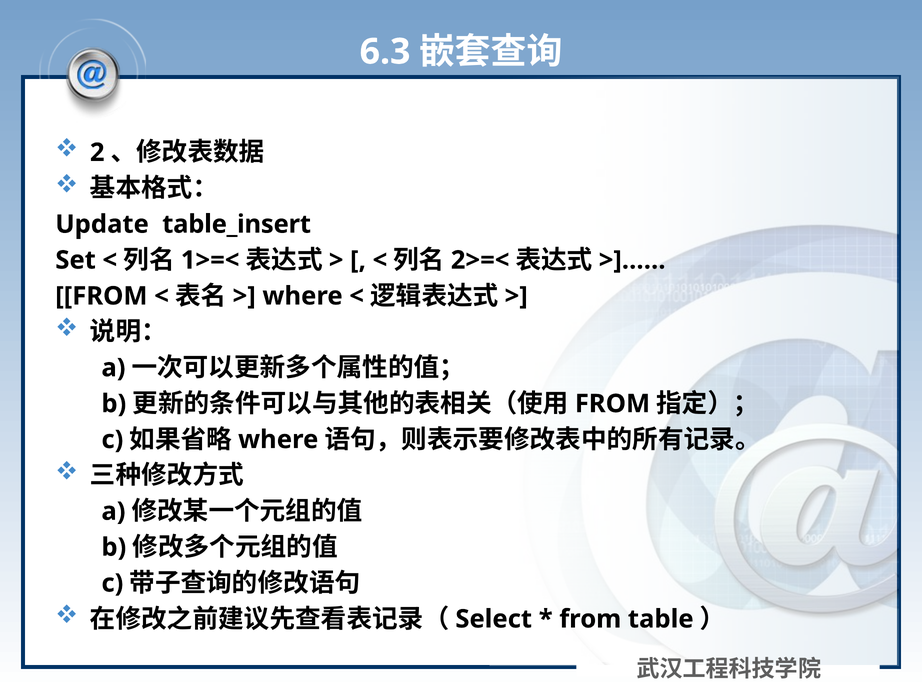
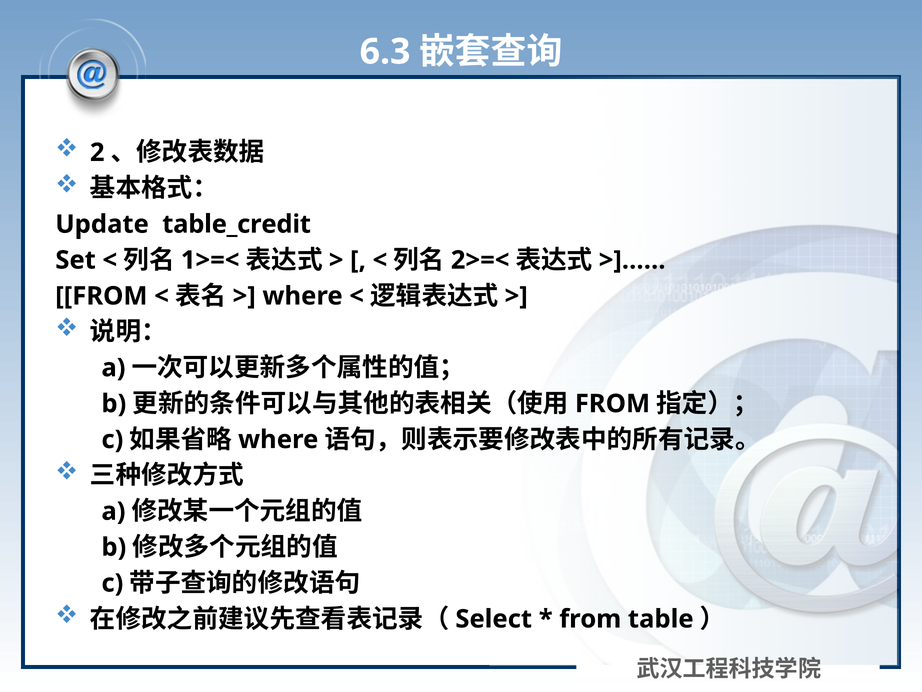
table_insert: table_insert -> table_credit
